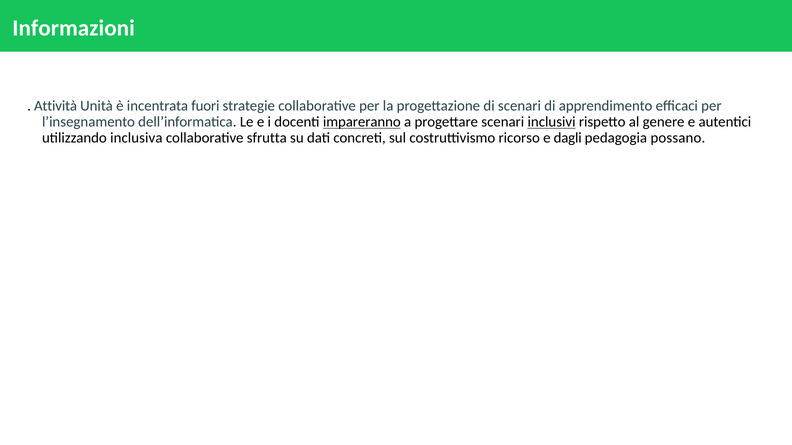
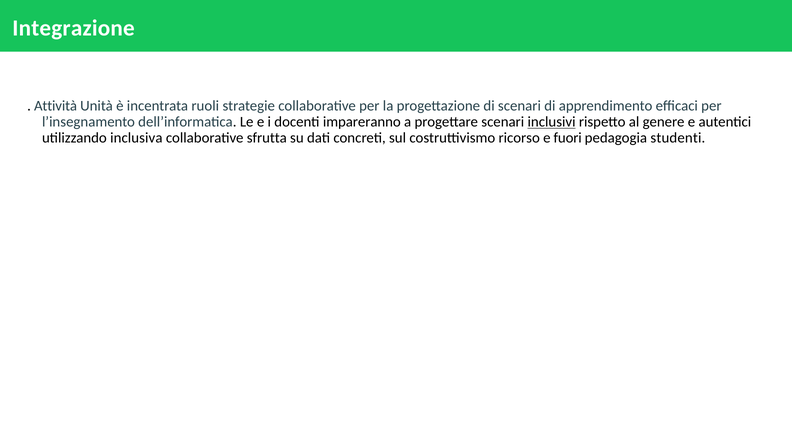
Informazioni: Informazioni -> Integrazione
fuori: fuori -> ruoli
impareranno underline: present -> none
dagli: dagli -> fuori
possano: possano -> studenti
